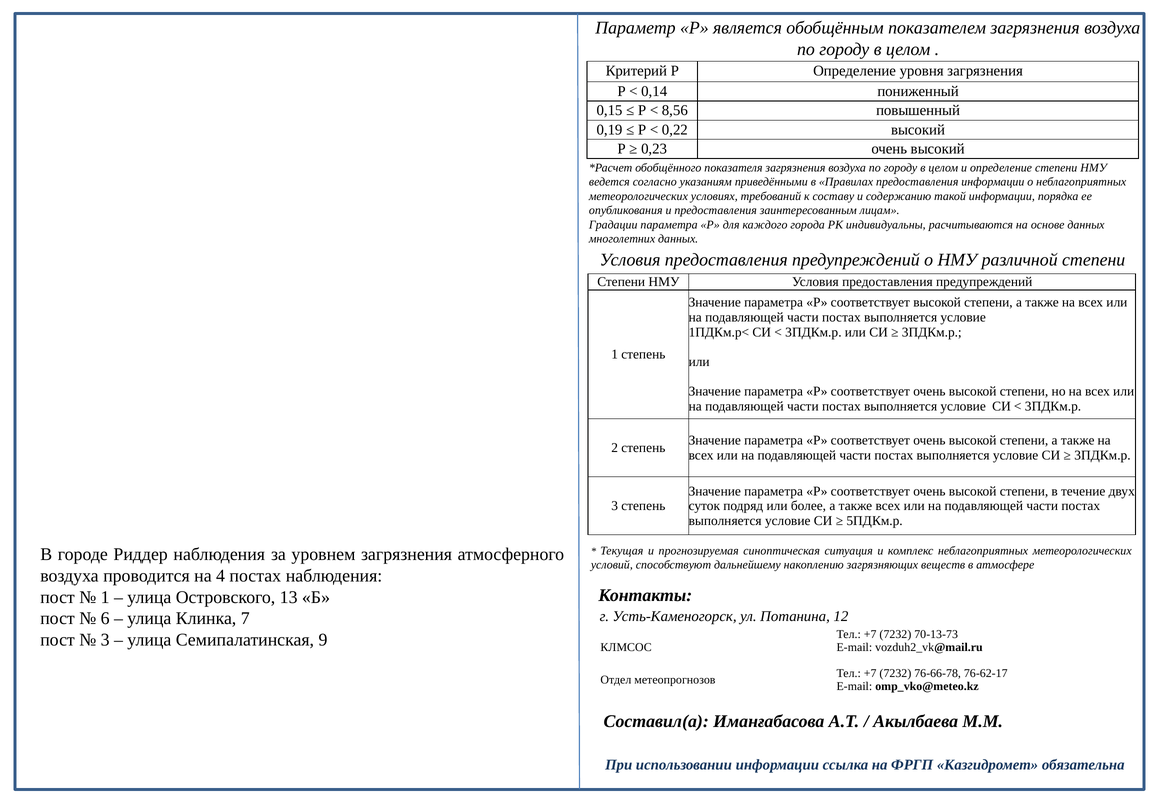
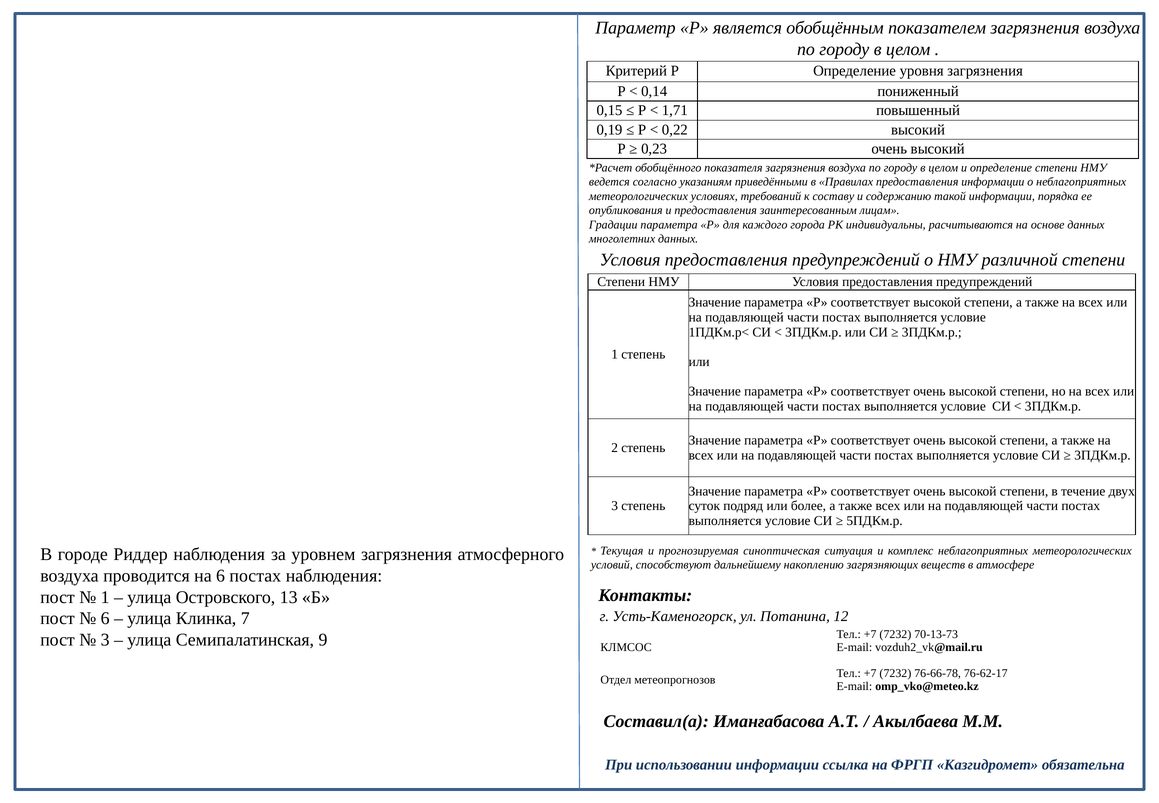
8,56: 8,56 -> 1,71
на 4: 4 -> 6
